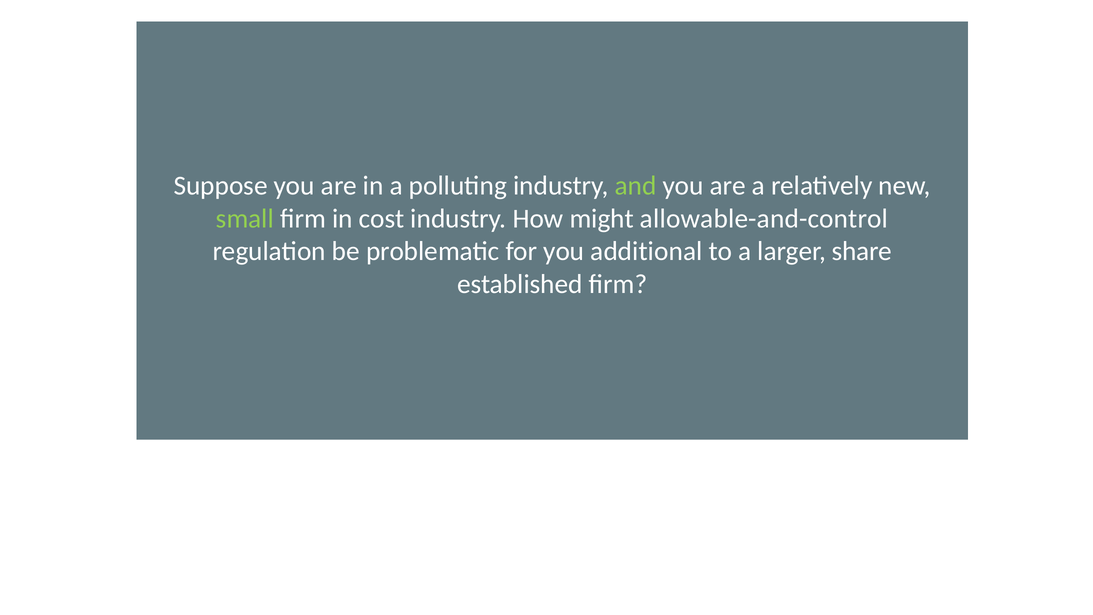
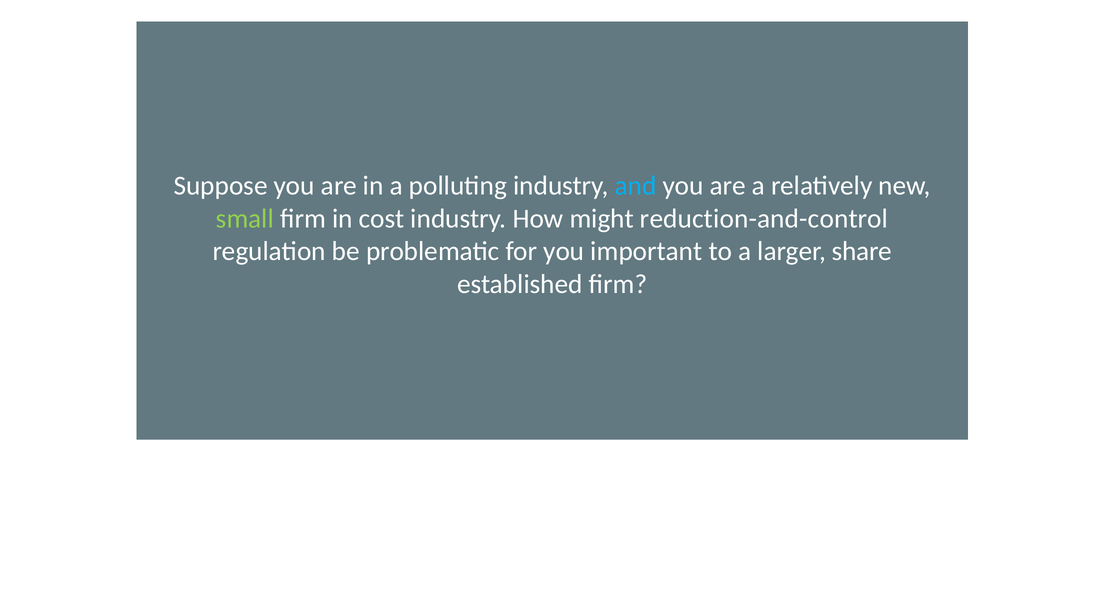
and colour: light green -> light blue
allowable-and-control: allowable-and-control -> reduction-and-control
additional: additional -> important
